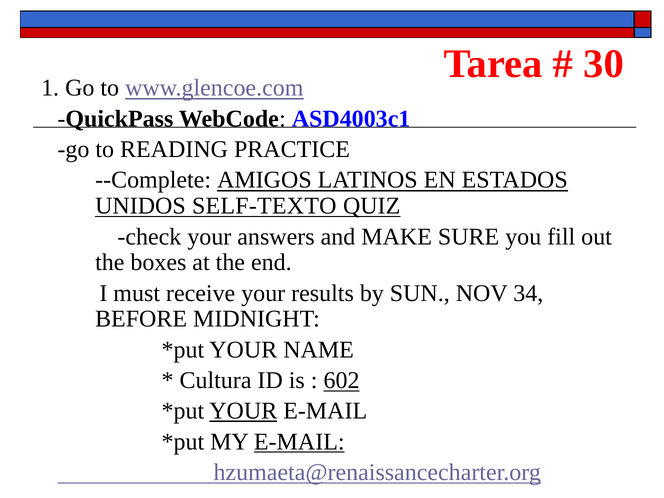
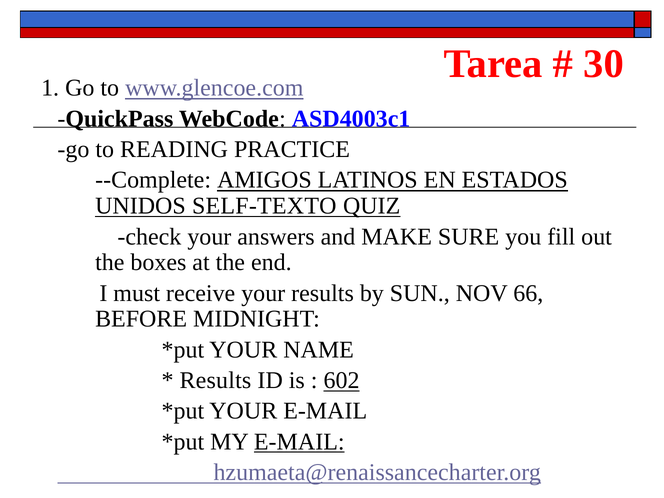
34: 34 -> 66
Cultura at (216, 380): Cultura -> Results
YOUR at (243, 411) underline: present -> none
